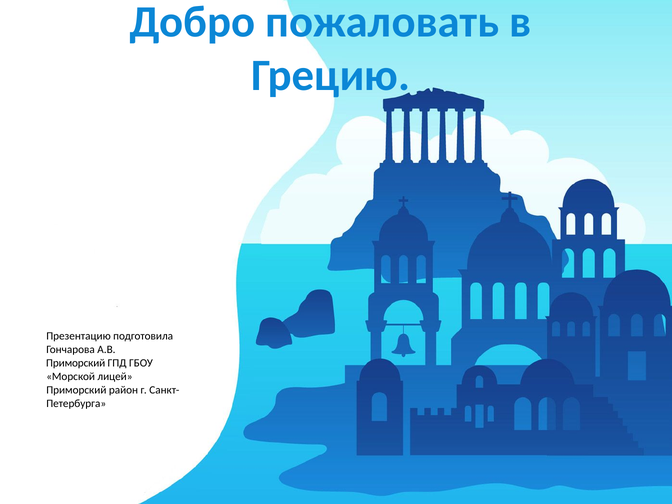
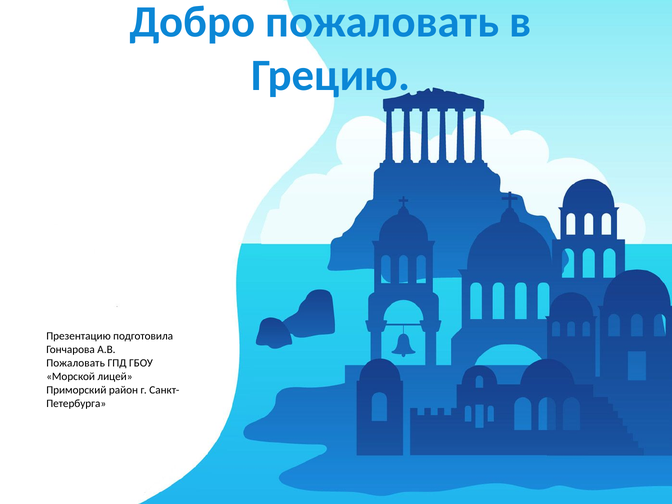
Приморский at (76, 363): Приморский -> Пожаловать
